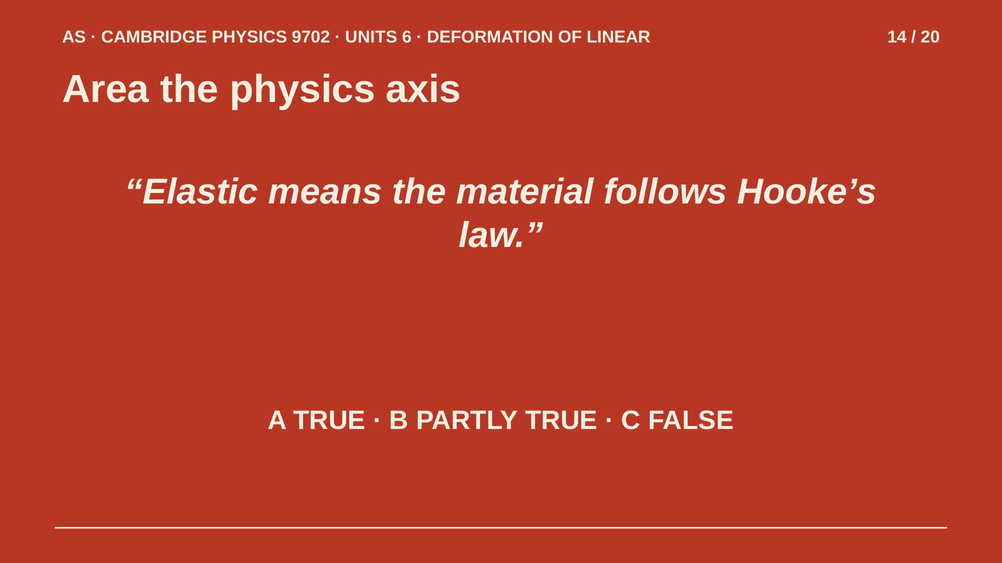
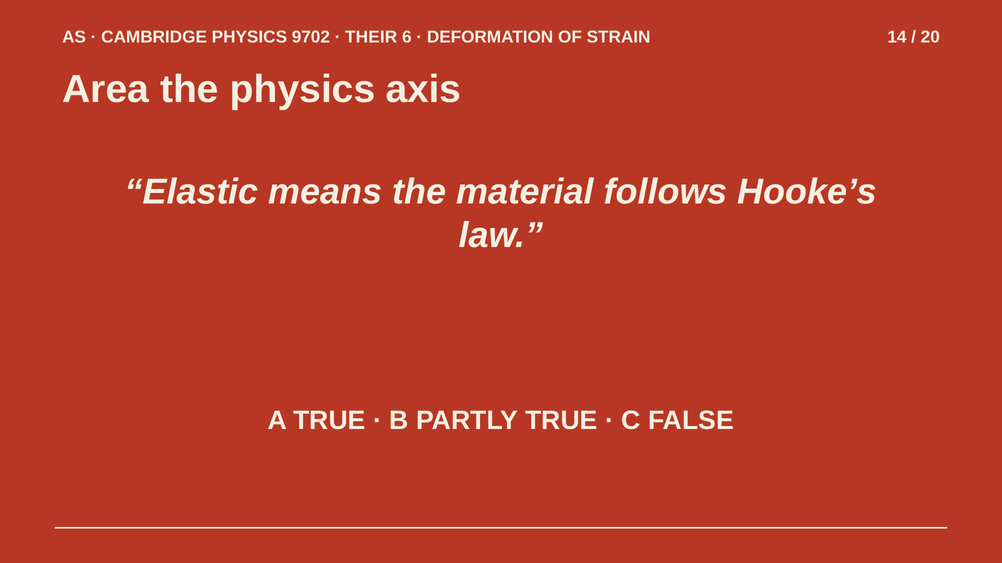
UNITS: UNITS -> THEIR
LINEAR: LINEAR -> STRAIN
